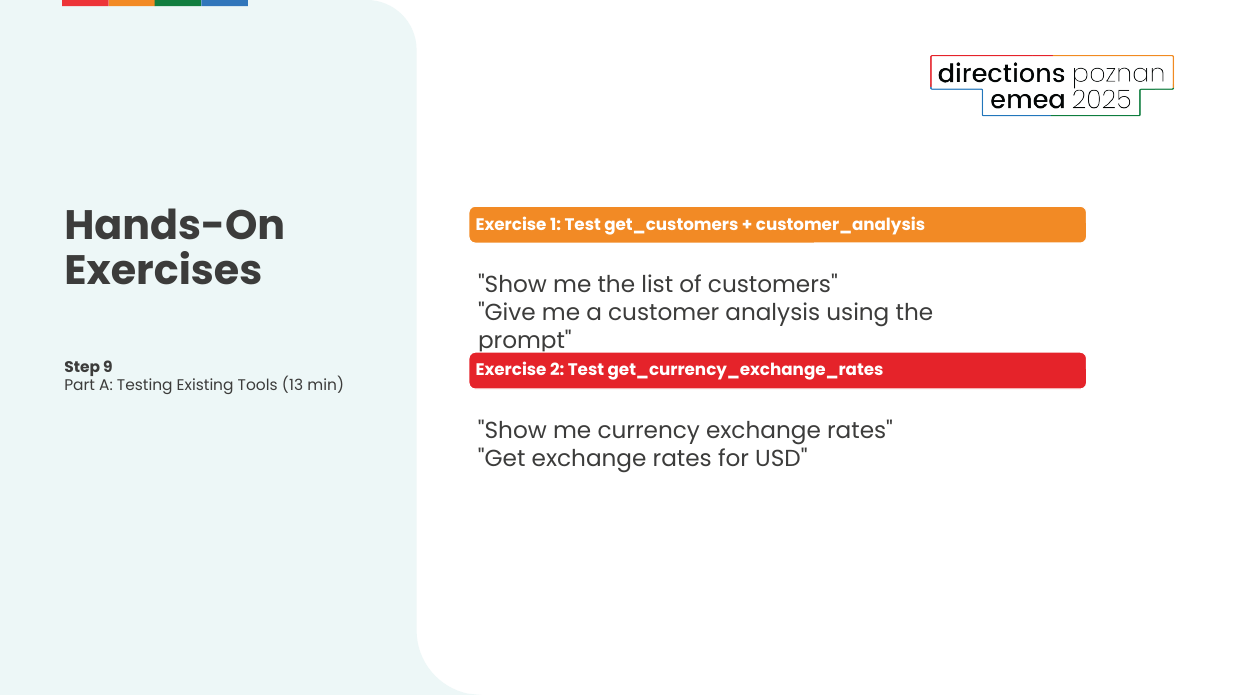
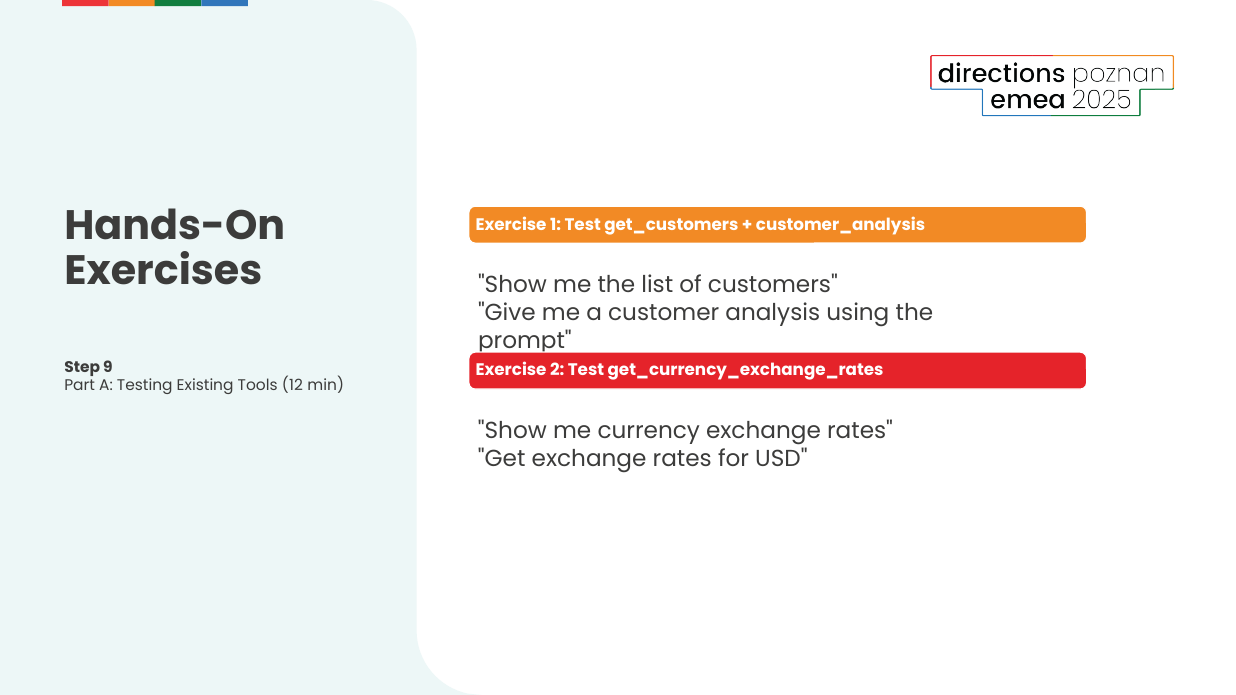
13: 13 -> 12
